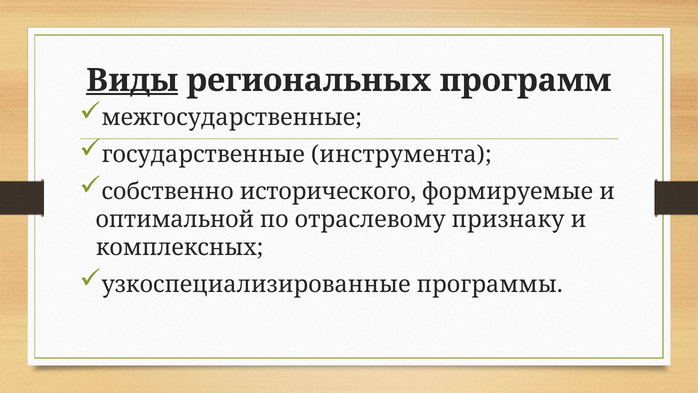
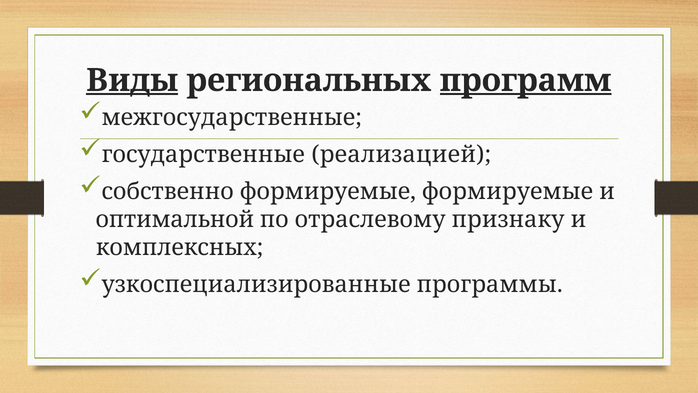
программ underline: none -> present
инструмента: инструмента -> реализацией
собственно исторического: исторического -> формируемые
